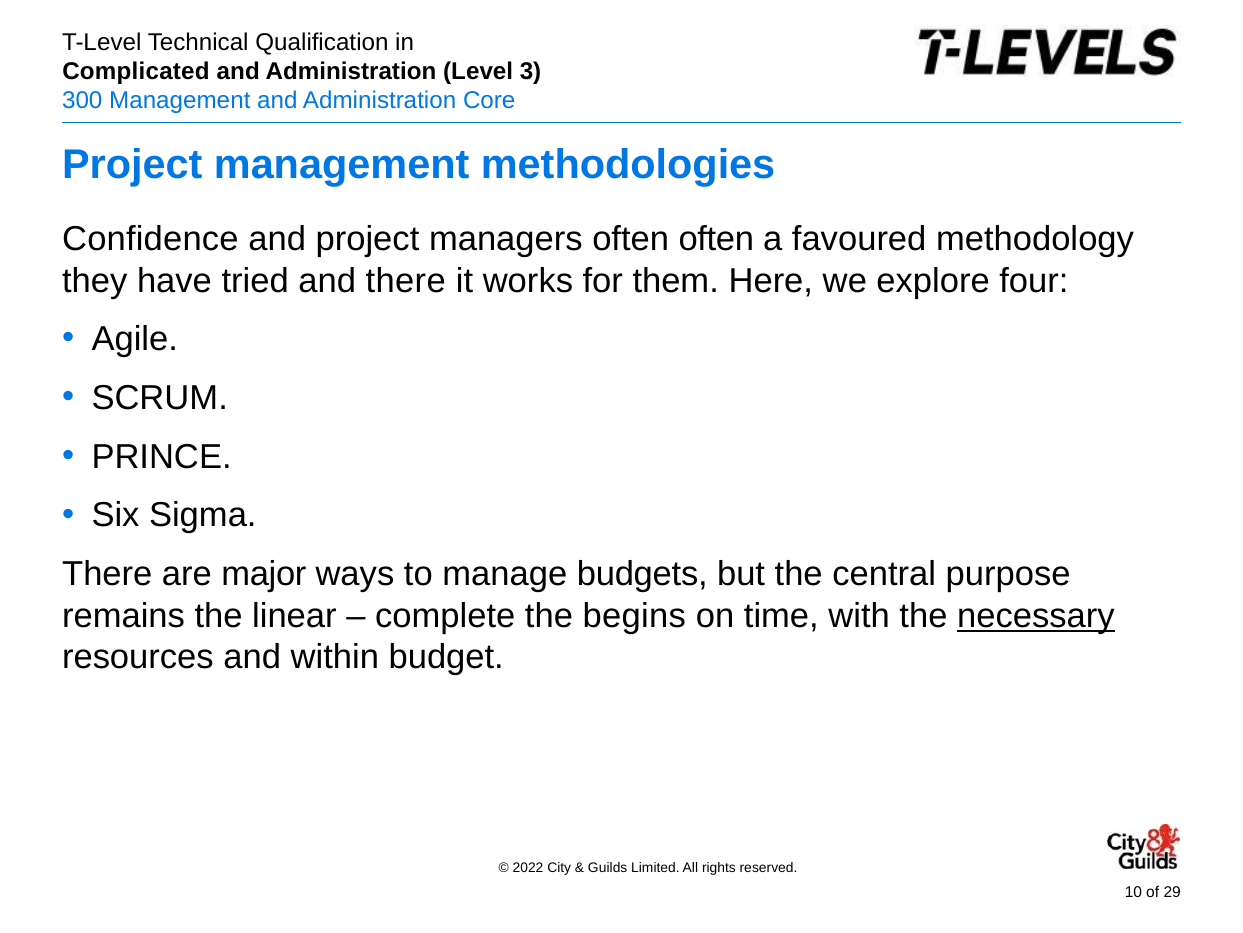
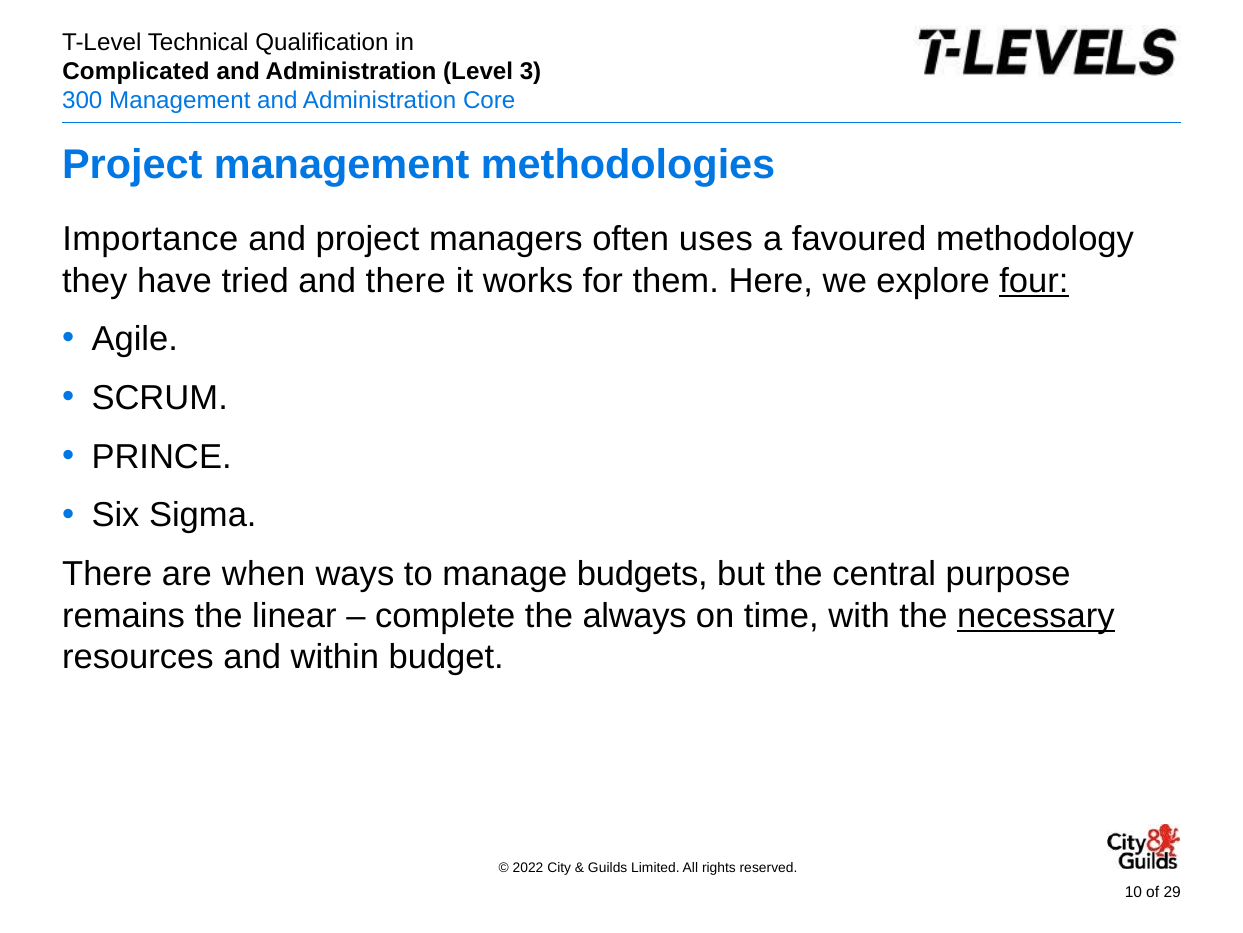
Confidence: Confidence -> Importance
often often: often -> uses
four underline: none -> present
major: major -> when
begins: begins -> always
